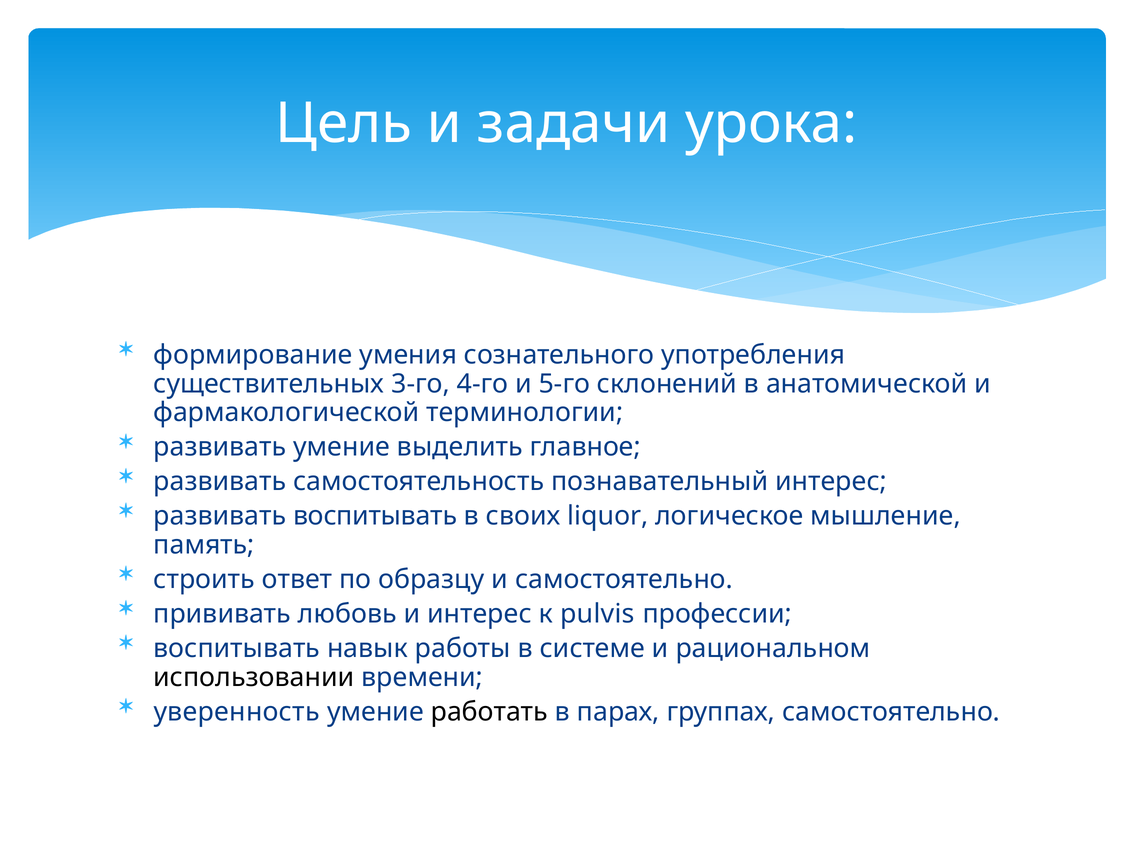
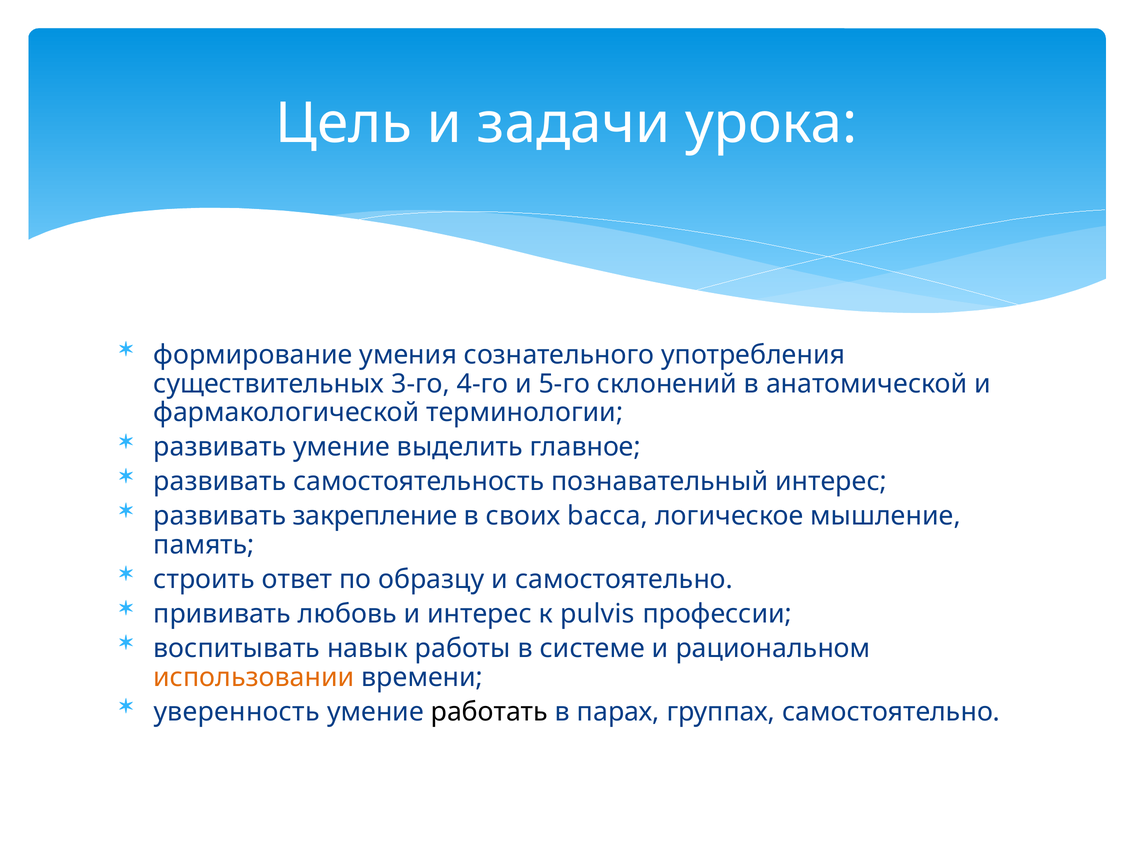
развивать воспитывать: воспитывать -> закрепление
liquor: liquor -> bacca
использовании colour: black -> orange
